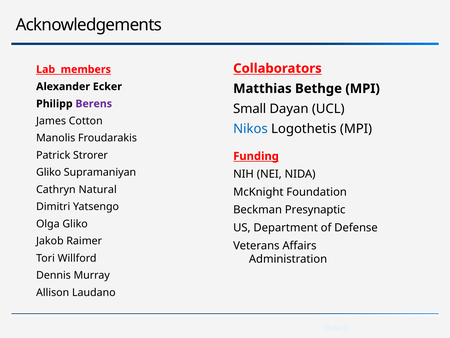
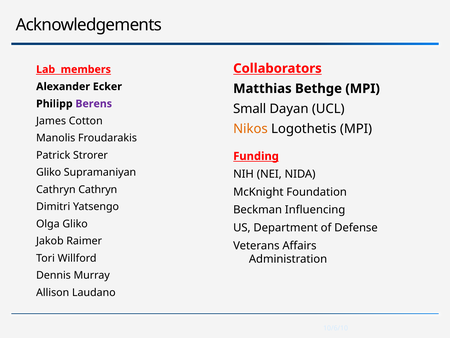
Nikos colour: blue -> orange
Cathryn Natural: Natural -> Cathryn
Presynaptic: Presynaptic -> Influencing
